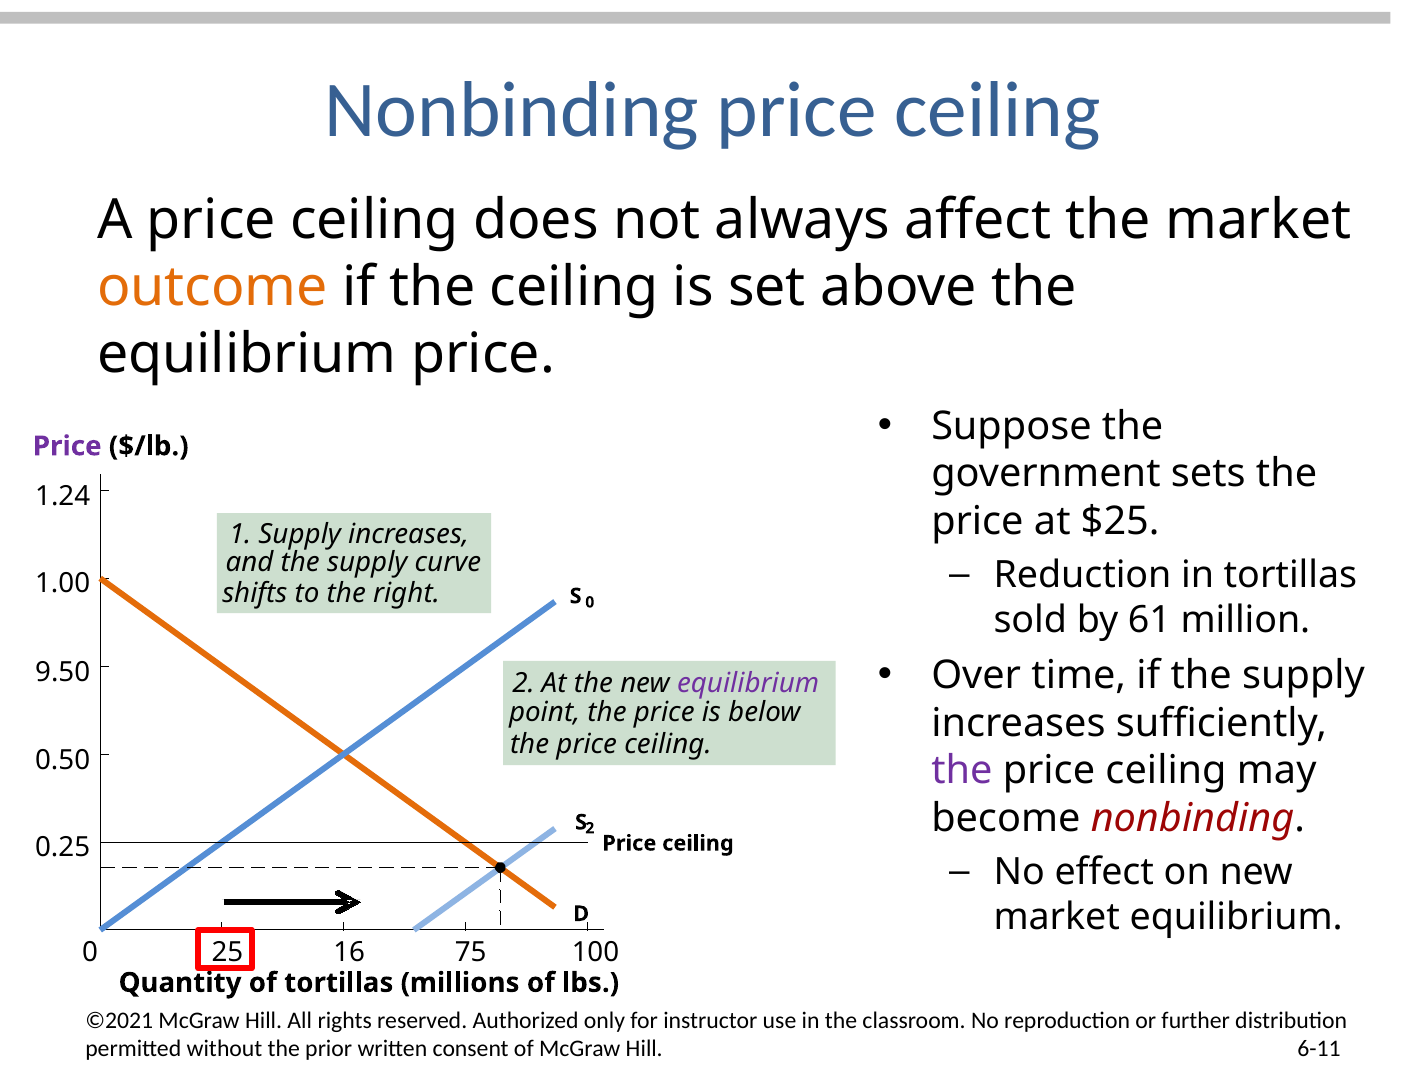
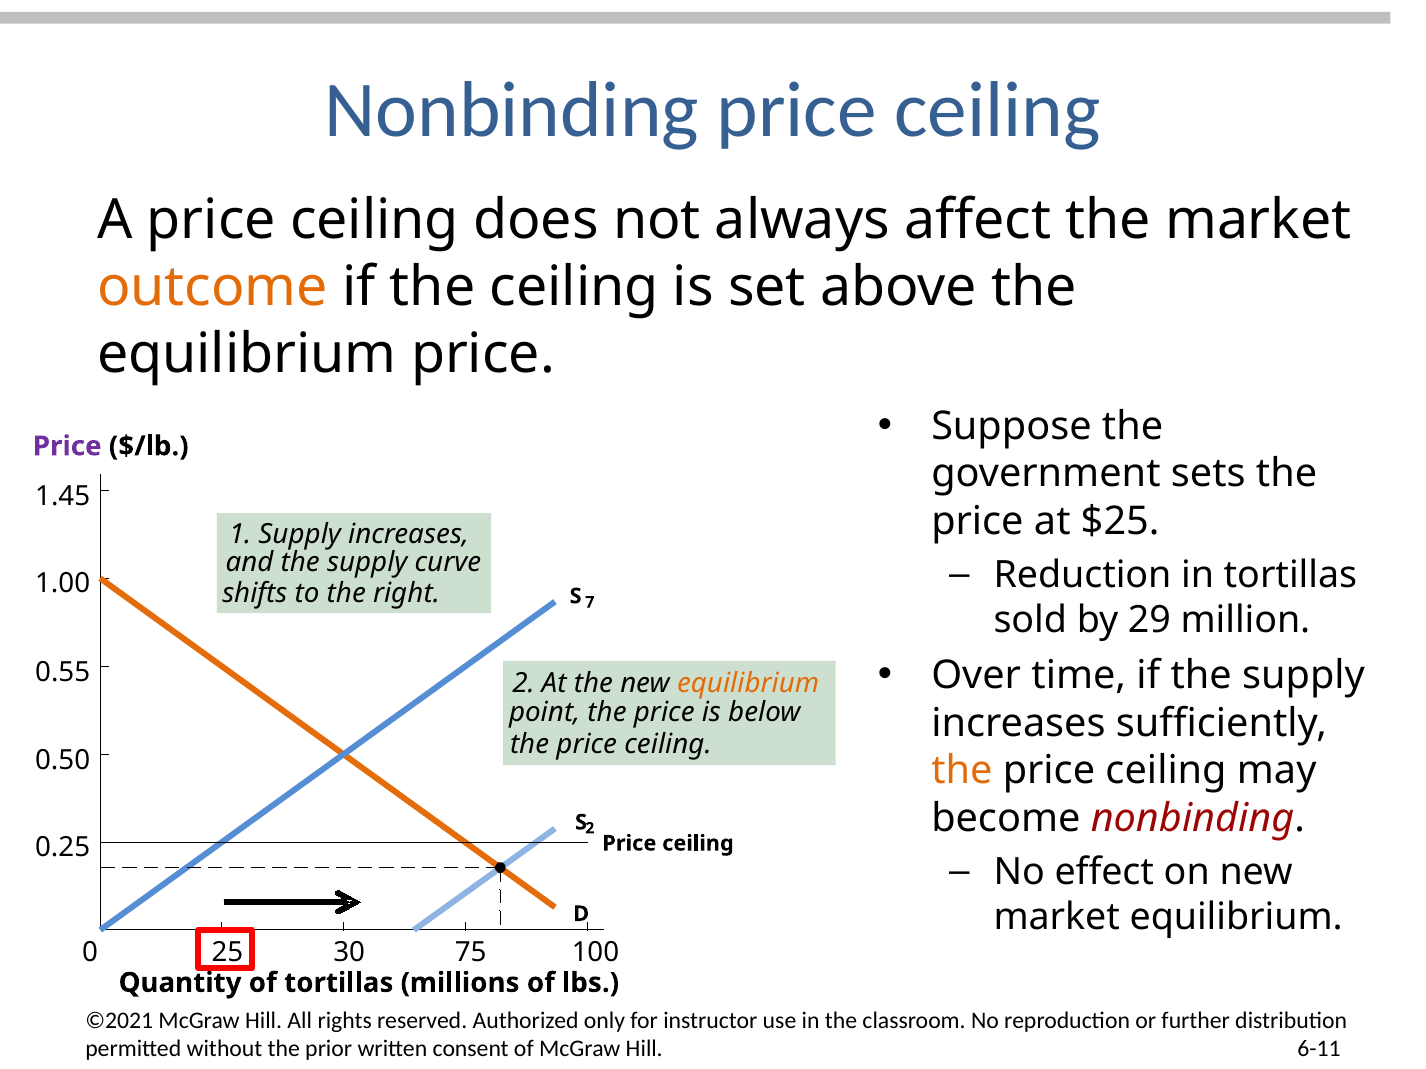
1.24: 1.24 -> 1.45
S 0: 0 -> 7
61: 61 -> 29
9.50: 9.50 -> 0.55
equilibrium at (748, 683) colour: purple -> orange
the at (962, 771) colour: purple -> orange
16: 16 -> 30
